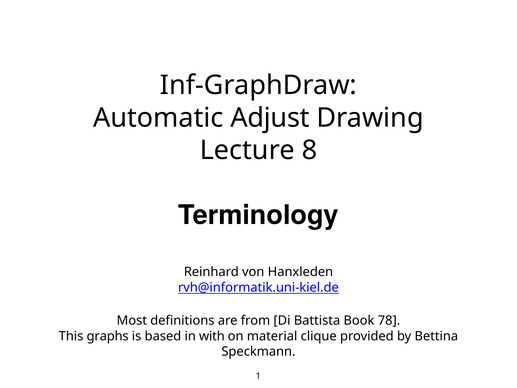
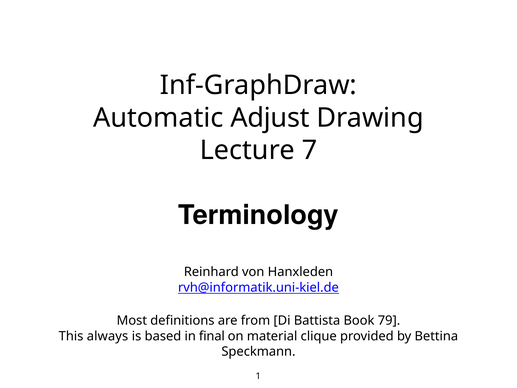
8: 8 -> 7
78: 78 -> 79
graphs: graphs -> always
with: with -> final
